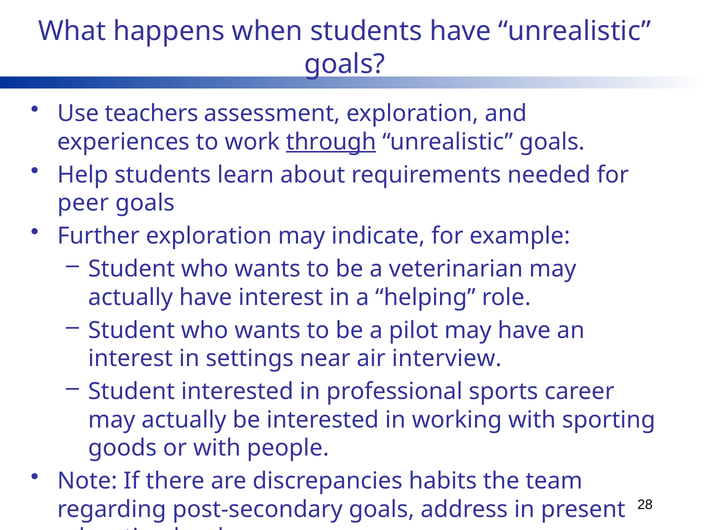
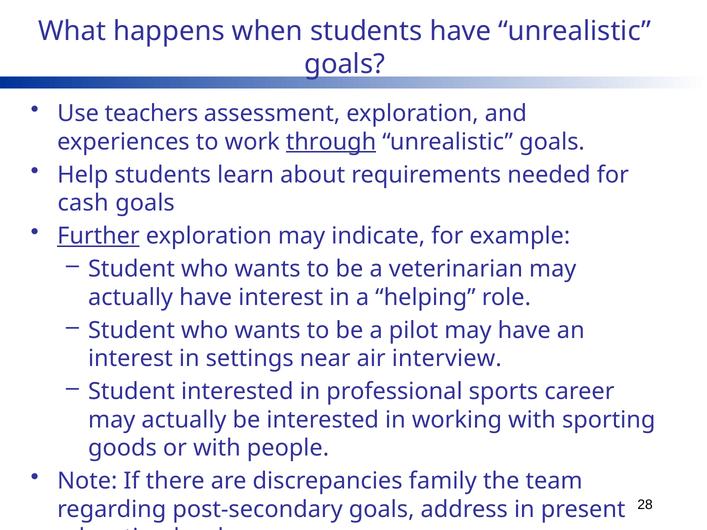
peer: peer -> cash
Further underline: none -> present
habits: habits -> family
